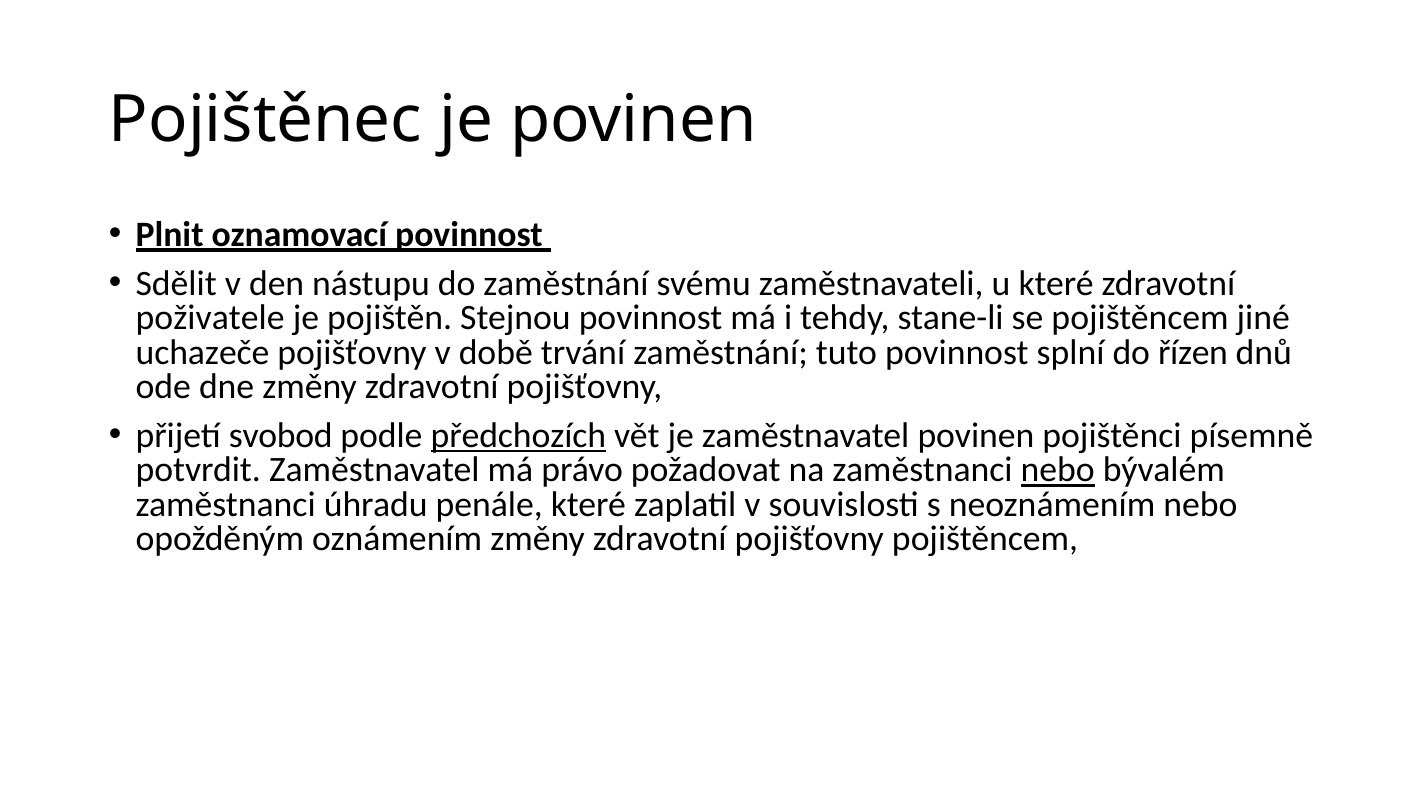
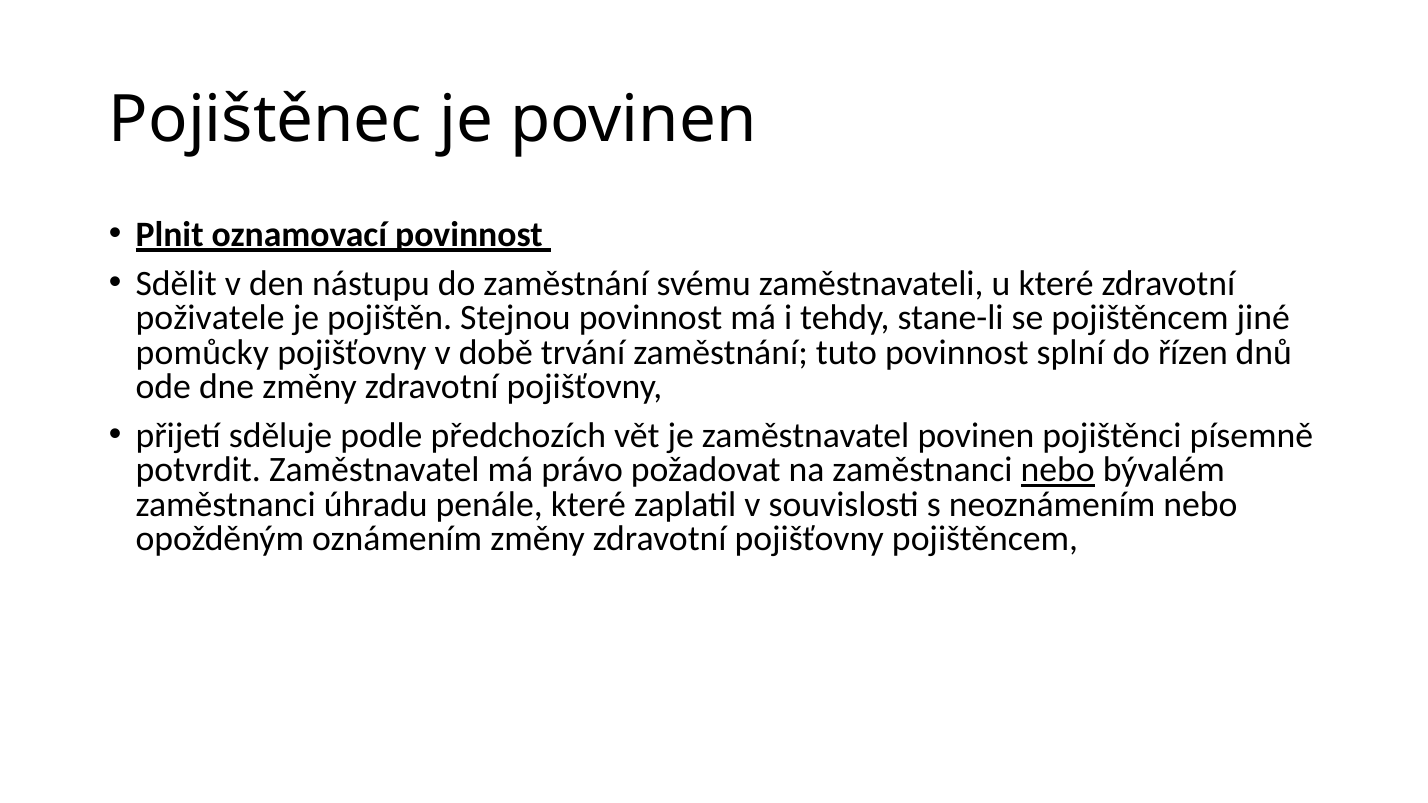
uchazeče: uchazeče -> pomůcky
svobod: svobod -> sděluje
předchozích underline: present -> none
